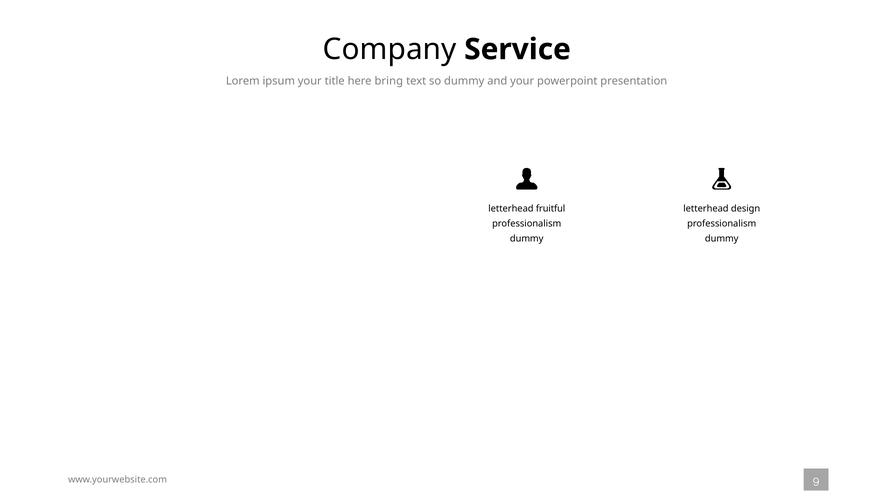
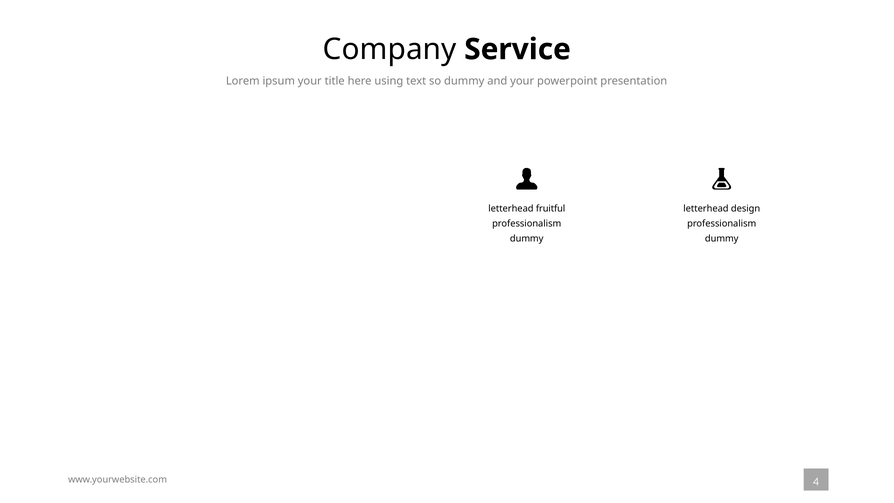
bring: bring -> using
9: 9 -> 4
